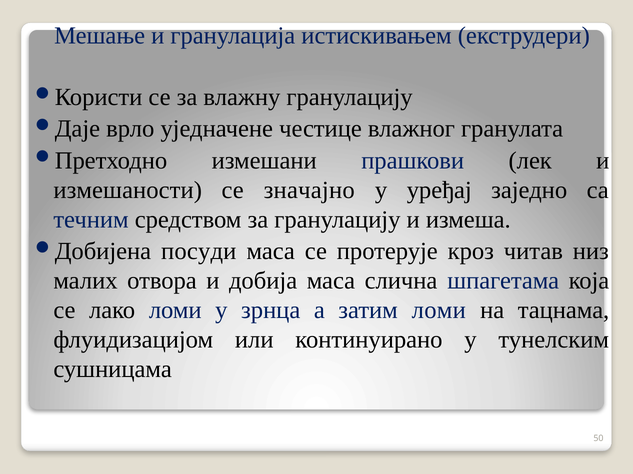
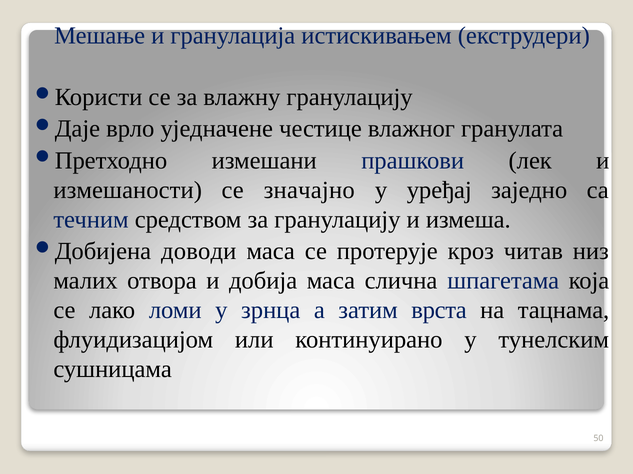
посуди: посуди -> доводи
затим ломи: ломи -> врста
